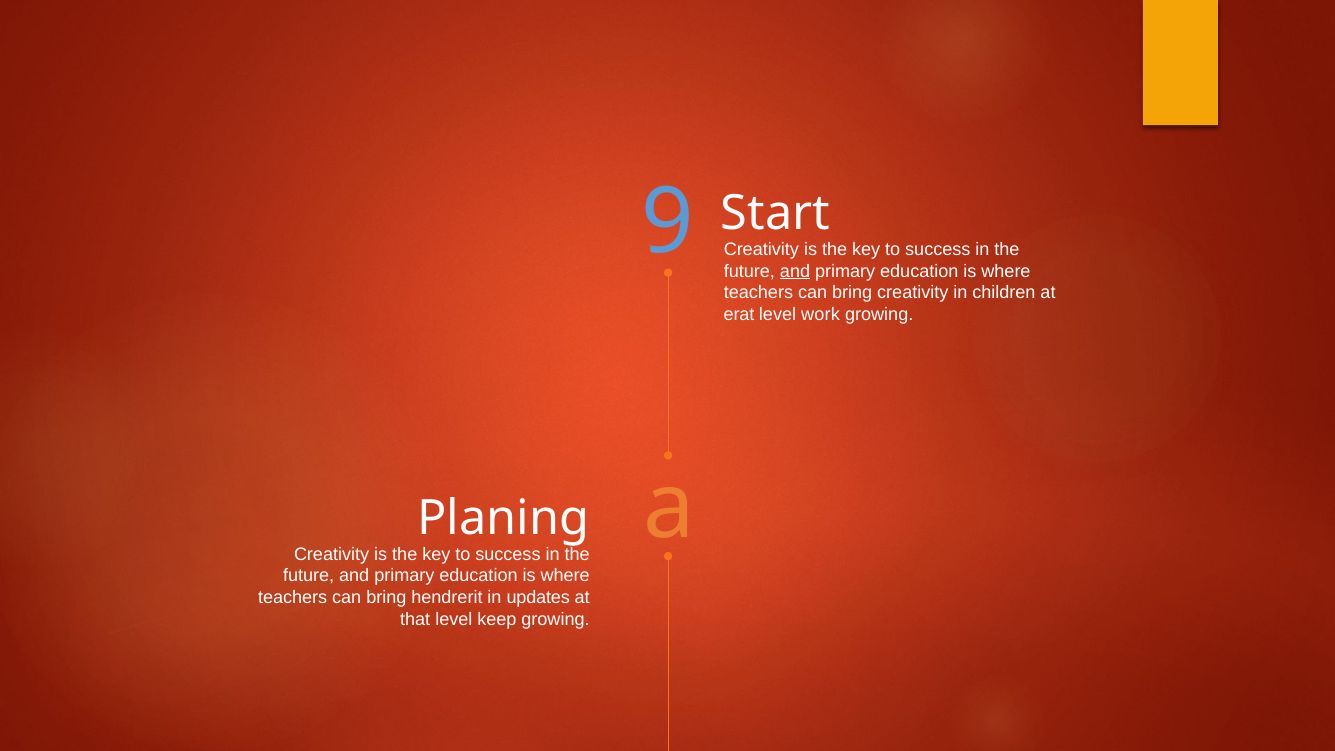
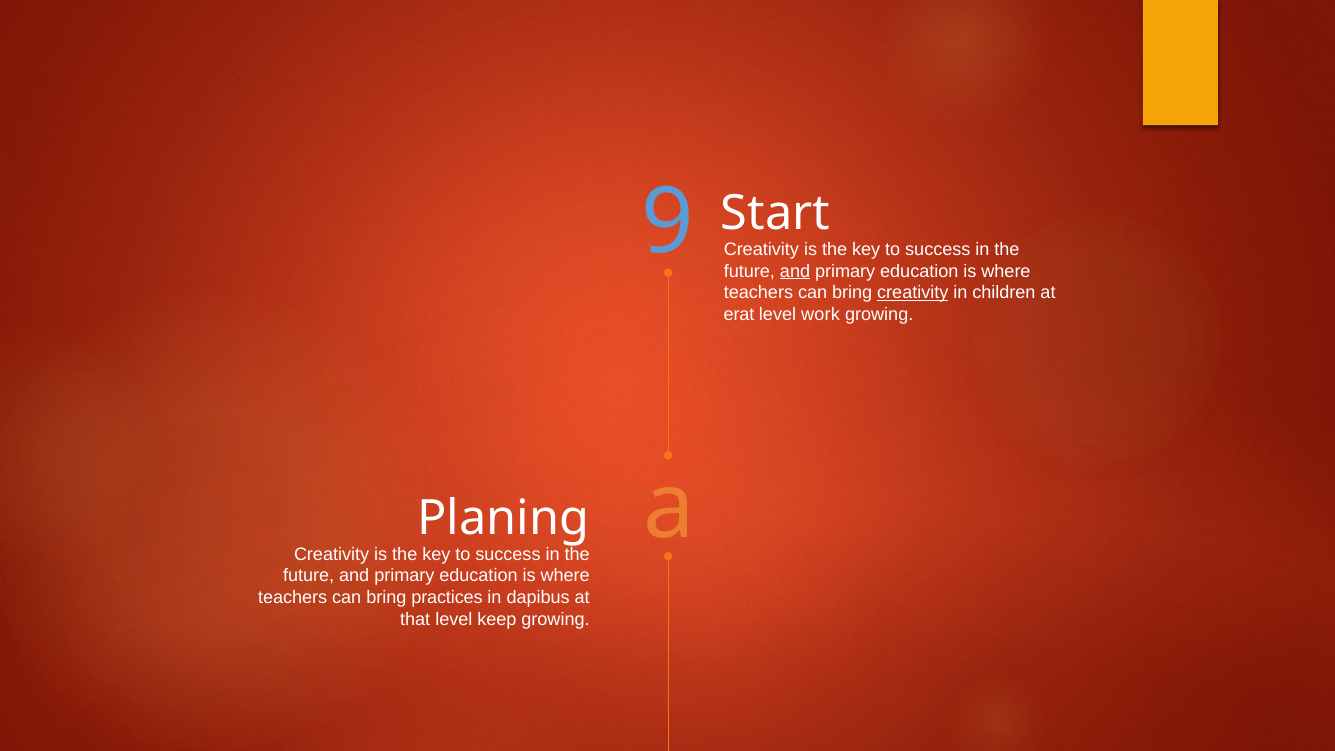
creativity at (913, 293) underline: none -> present
hendrerit: hendrerit -> practices
updates: updates -> dapibus
